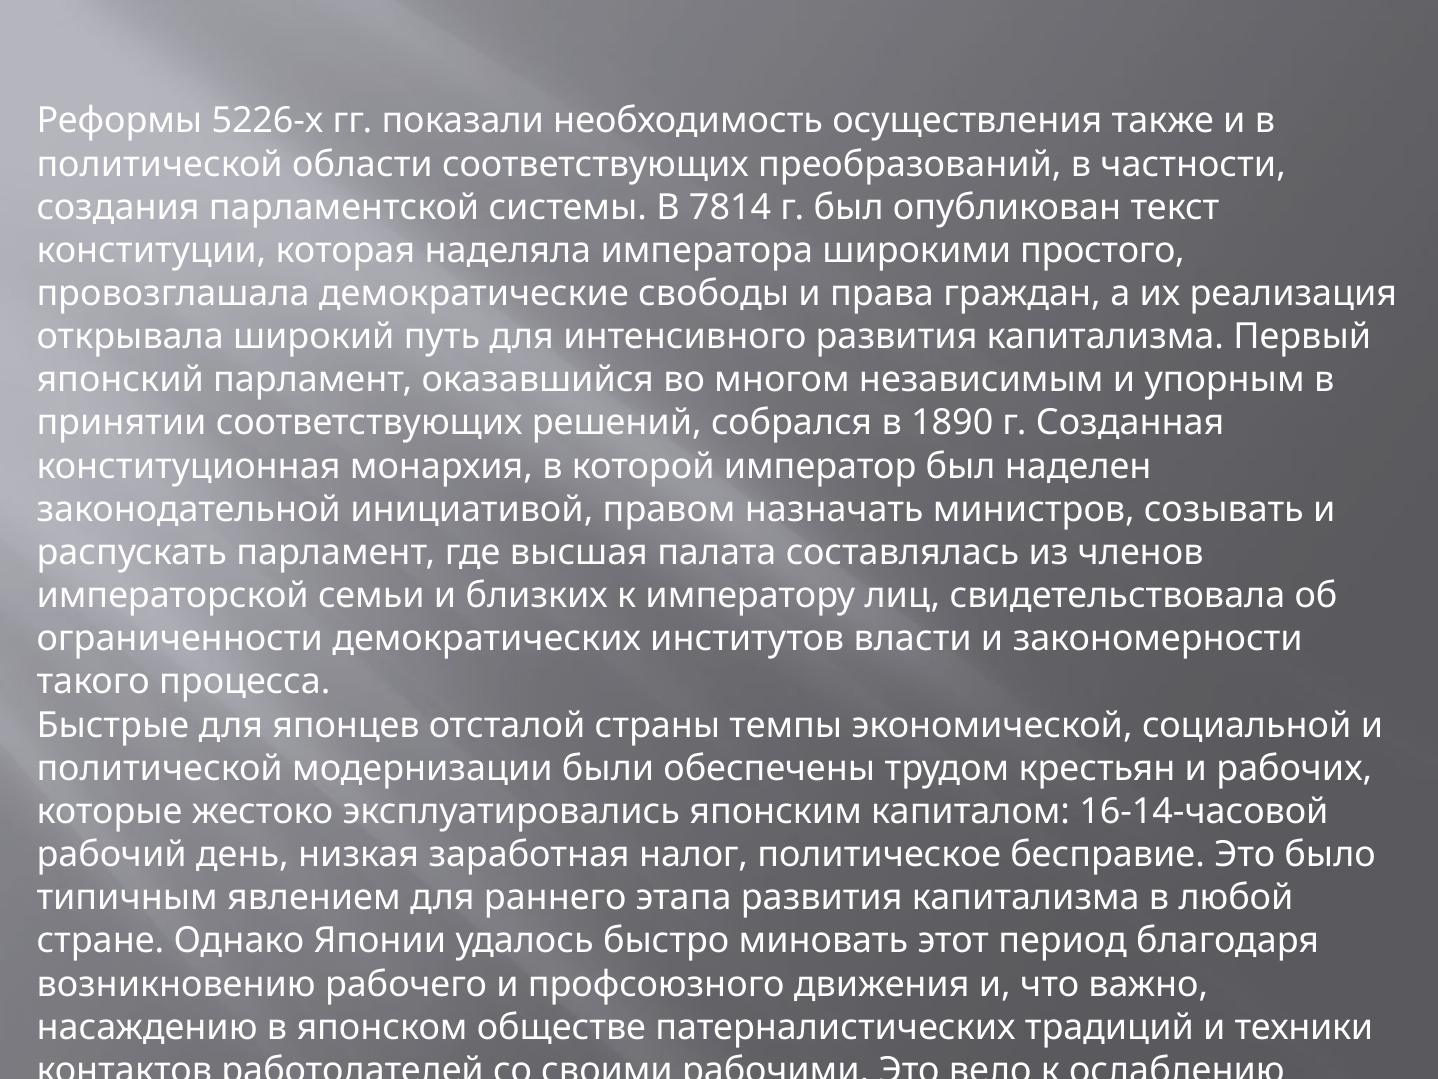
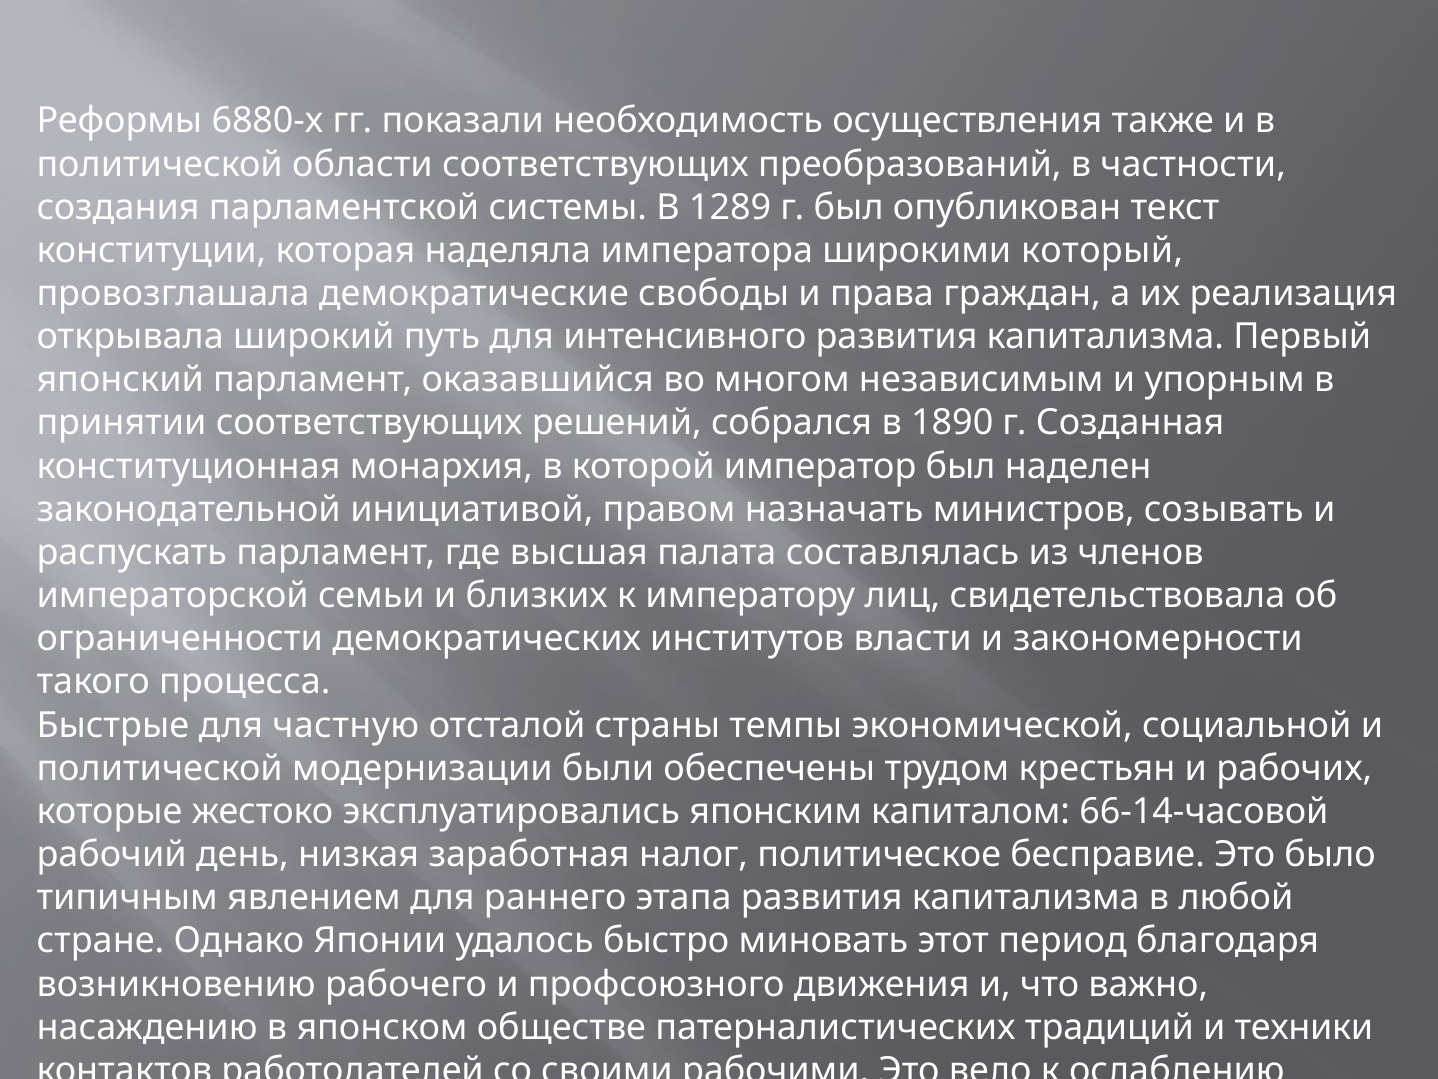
5226-х: 5226-х -> 6880-х
7814: 7814 -> 1289
простого: простого -> который
японцев: японцев -> частную
16-14-часовой: 16-14-часовой -> 66-14-часовой
